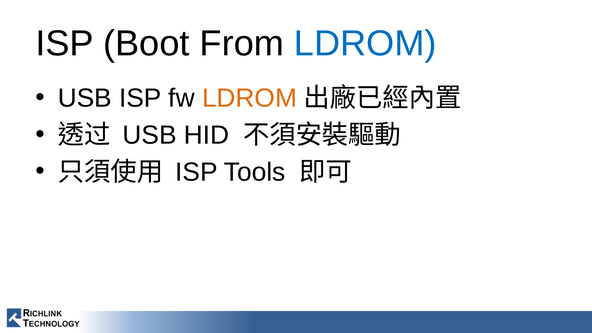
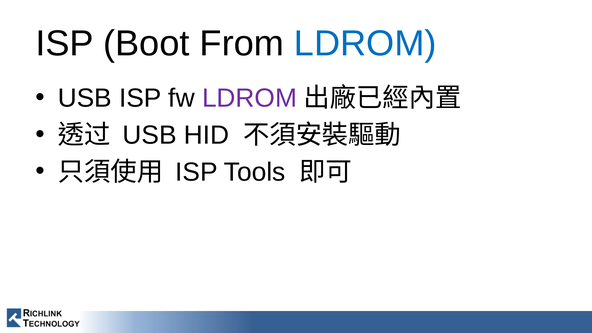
LDROM at (250, 98) colour: orange -> purple
